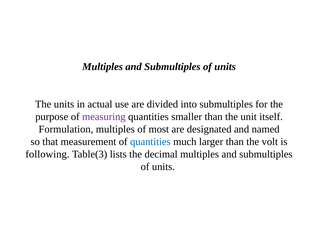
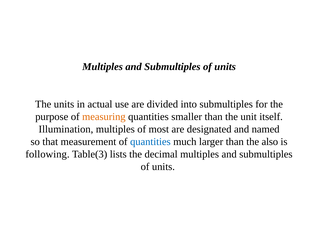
measuring colour: purple -> orange
Formulation: Formulation -> Illumination
volt: volt -> also
